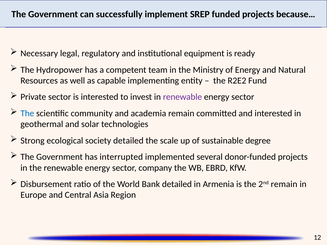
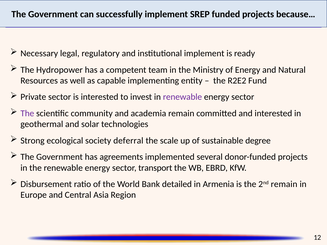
institutional equipment: equipment -> implement
The at (27, 113) colour: blue -> purple
society detailed: detailed -> deferral
interrupted: interrupted -> agreements
company: company -> transport
